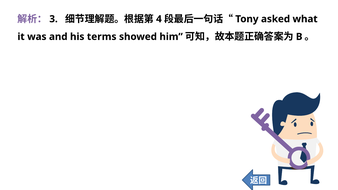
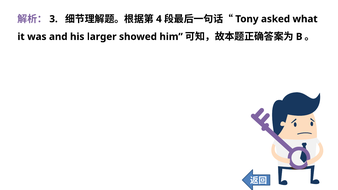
terms: terms -> larger
